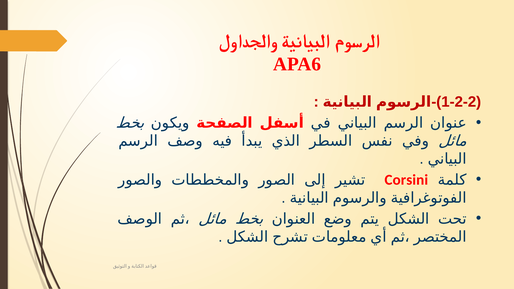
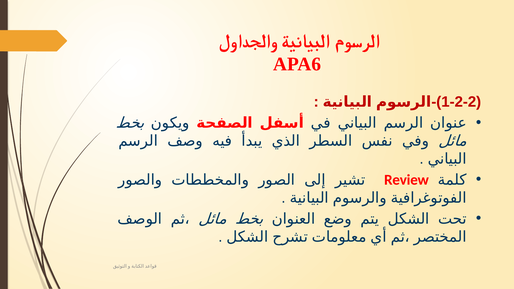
Corsini: Corsini -> Review
